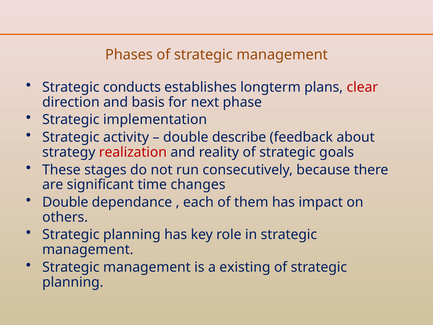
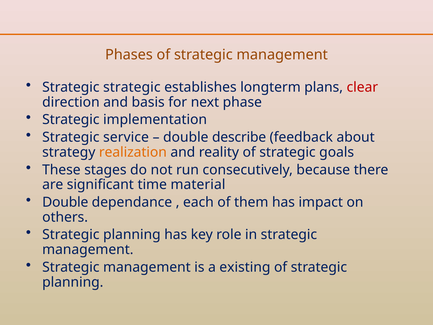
Strategic conducts: conducts -> strategic
activity: activity -> service
realization colour: red -> orange
changes: changes -> material
